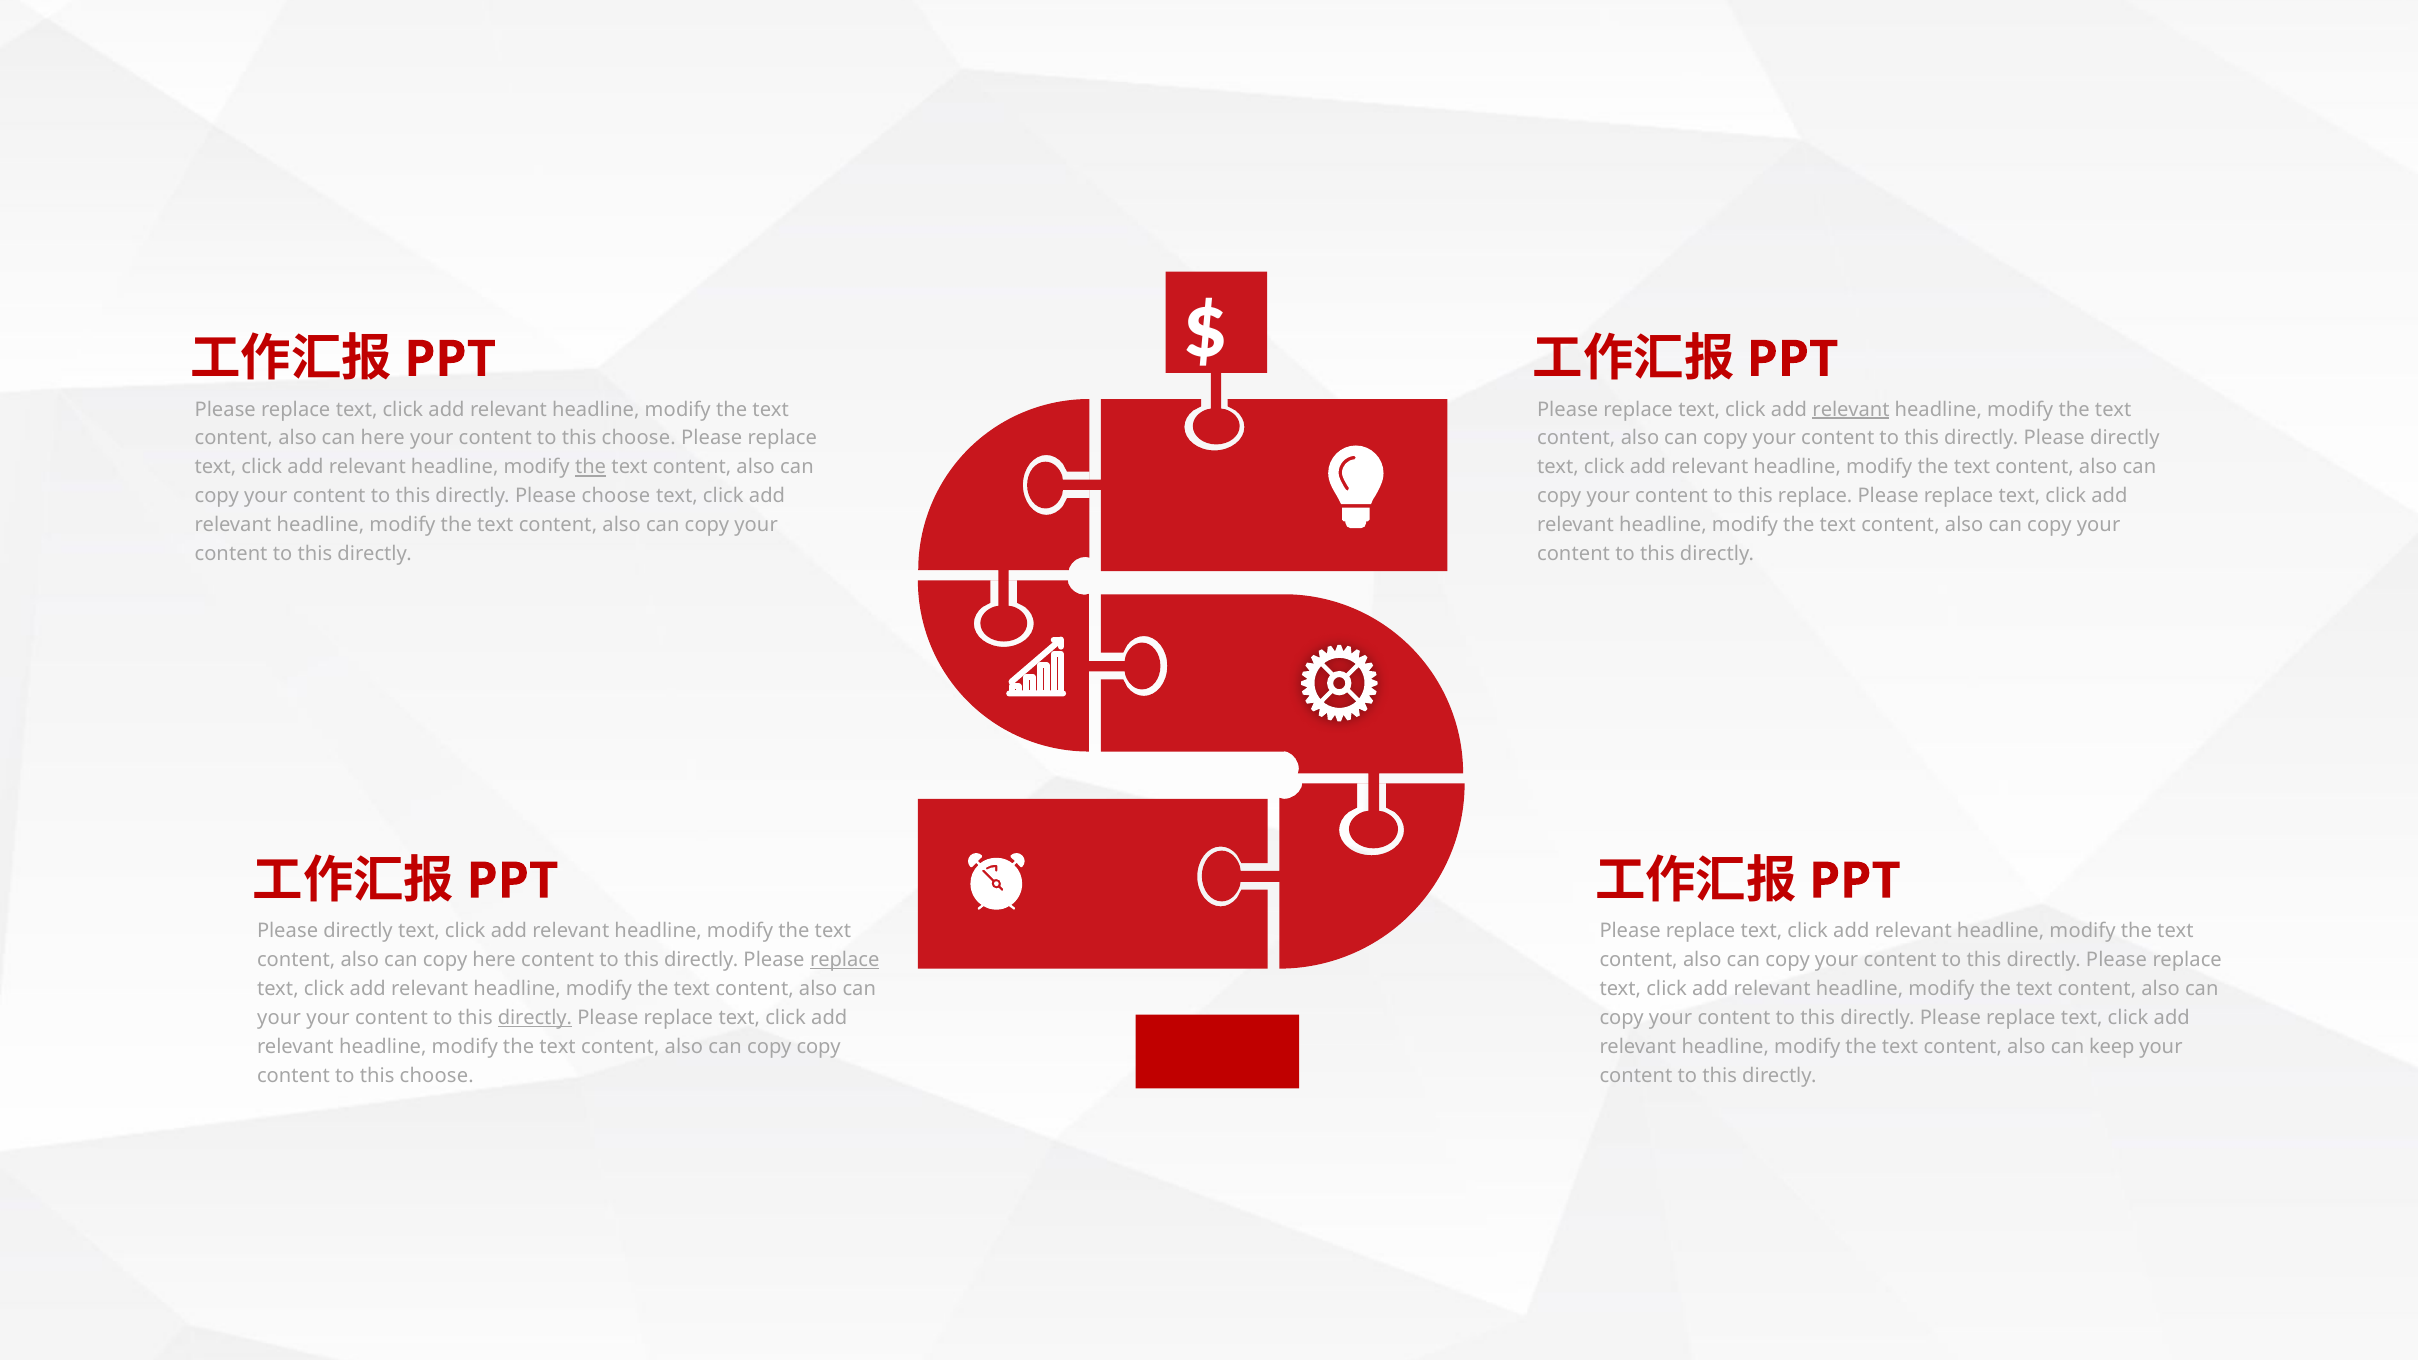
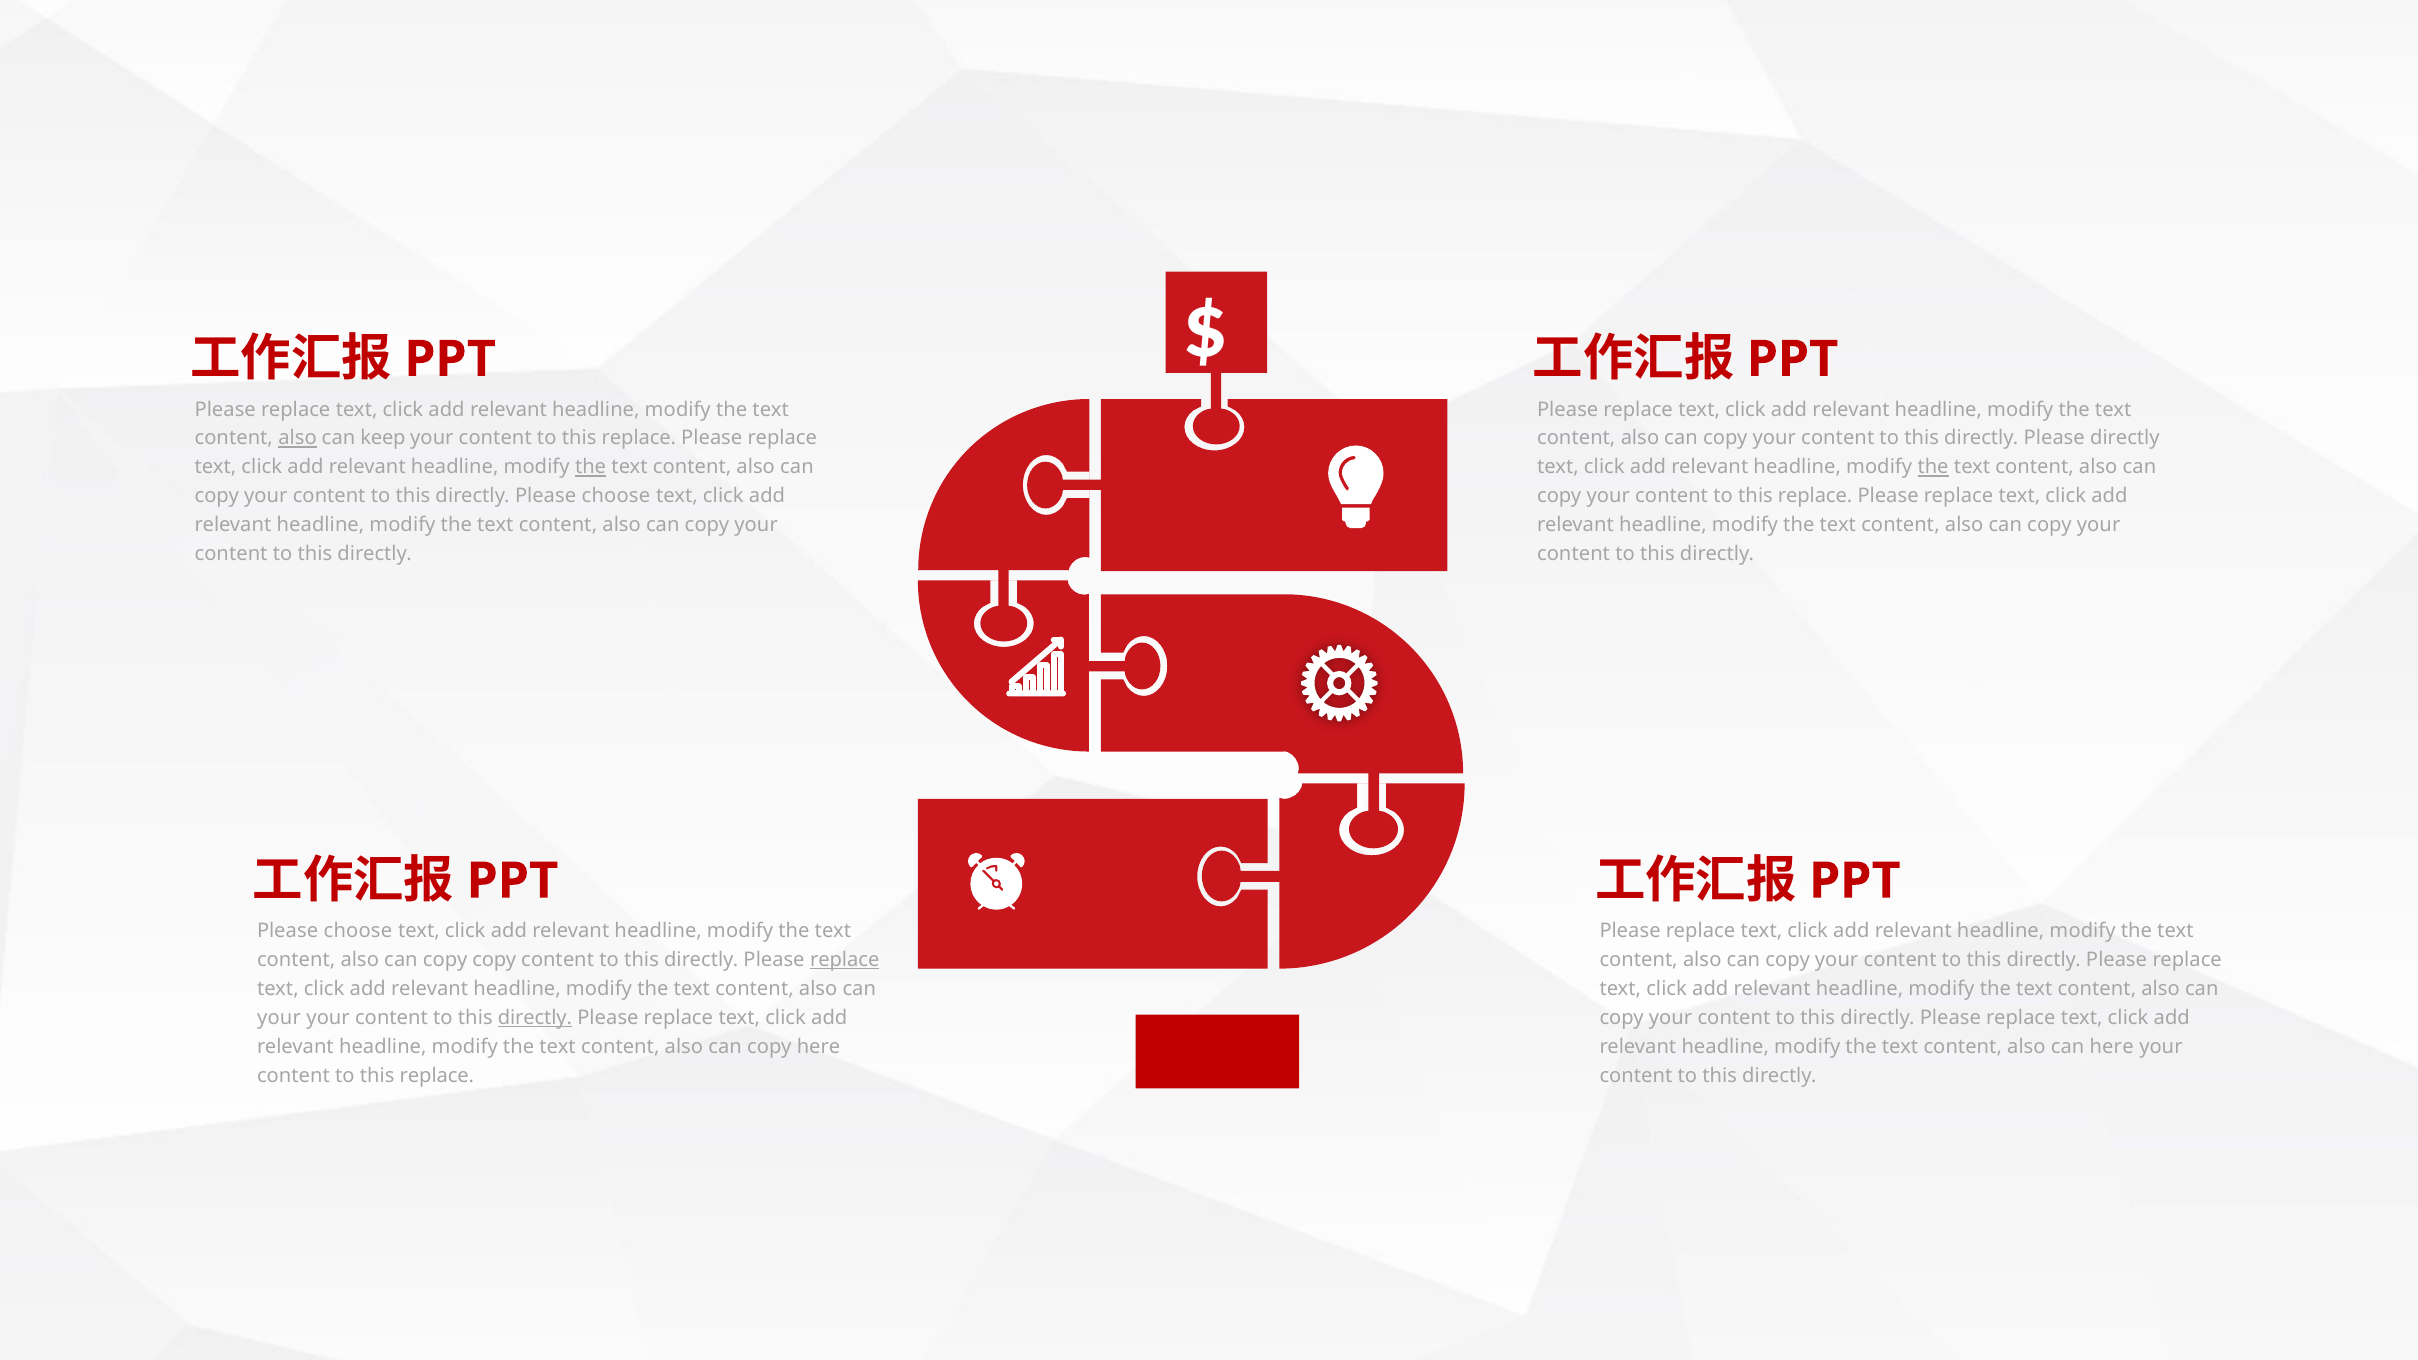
relevant at (1851, 409) underline: present -> none
also at (297, 438) underline: none -> present
can here: here -> keep
choose at (639, 438): choose -> replace
the at (1933, 467) underline: none -> present
directly at (358, 931): directly -> choose
copy here: here -> copy
copy copy: copy -> here
can keep: keep -> here
choose at (437, 1076): choose -> replace
